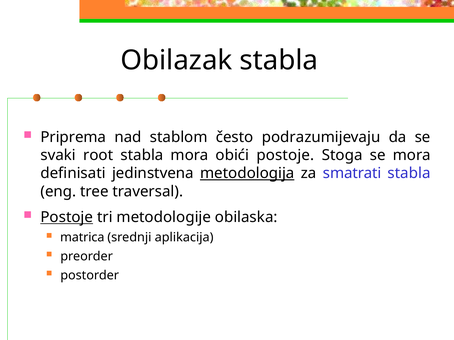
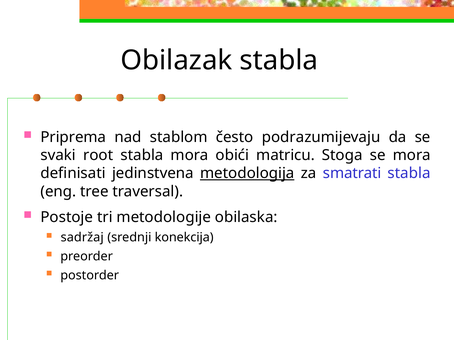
obići postoje: postoje -> matricu
Postoje at (67, 217) underline: present -> none
matrica: matrica -> sadržaj
aplikacija: aplikacija -> konekcija
